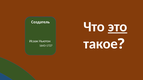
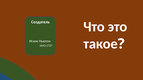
это underline: present -> none
